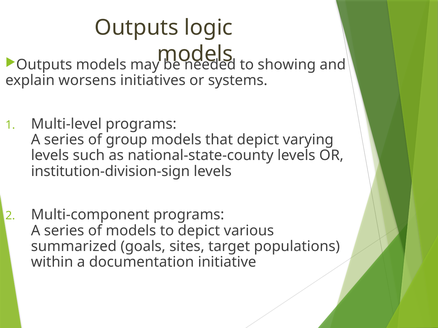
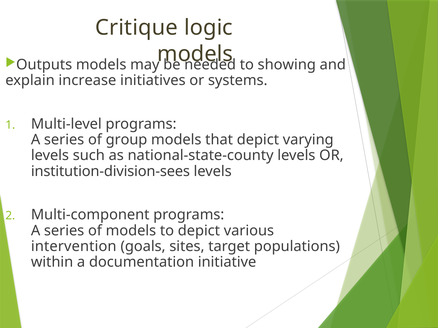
Outputs at (137, 28): Outputs -> Critique
worsens: worsens -> increase
institution-division-sign: institution-division-sign -> institution-division-sees
summarized: summarized -> intervention
